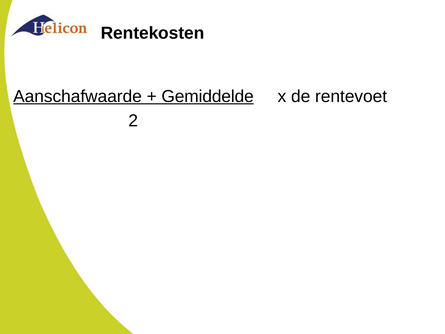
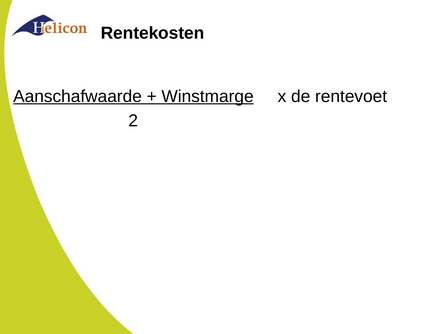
Gemiddelde: Gemiddelde -> Winstmarge
